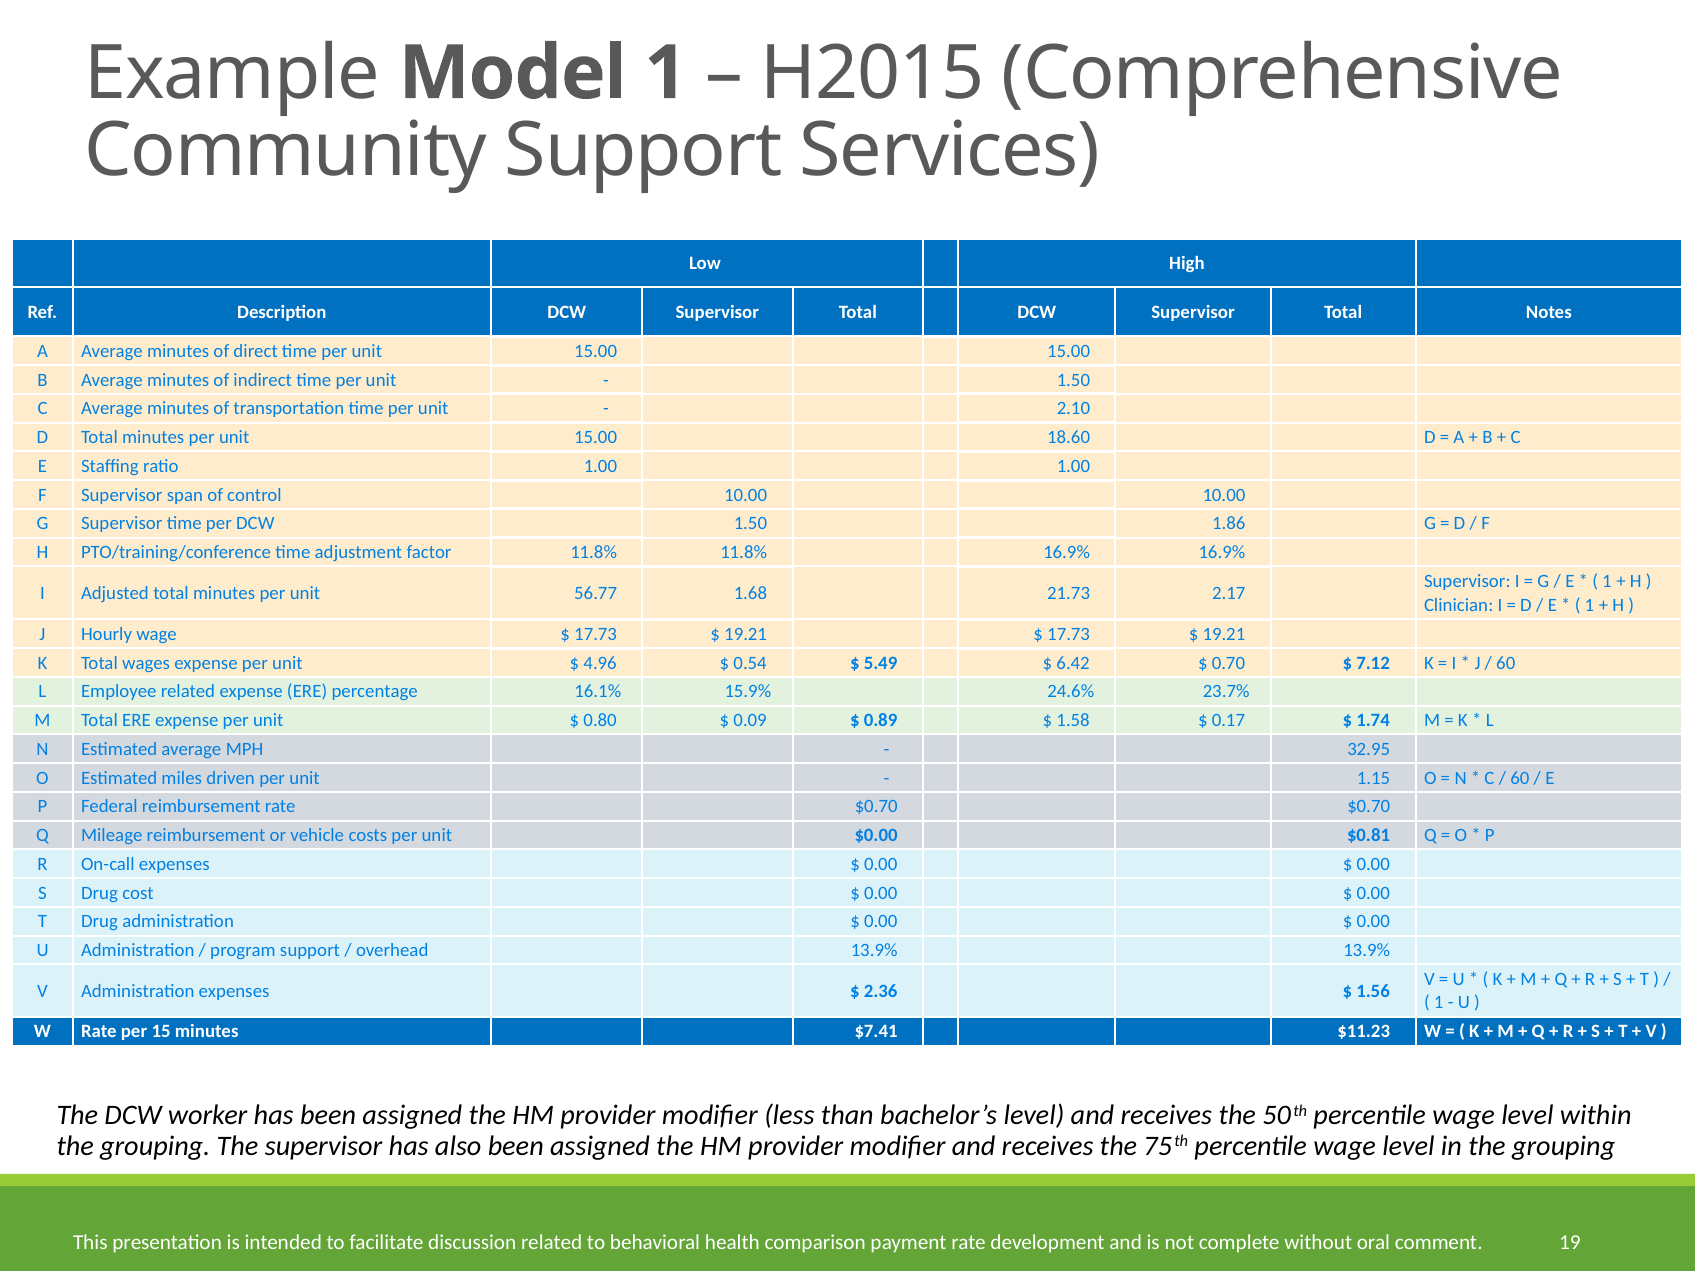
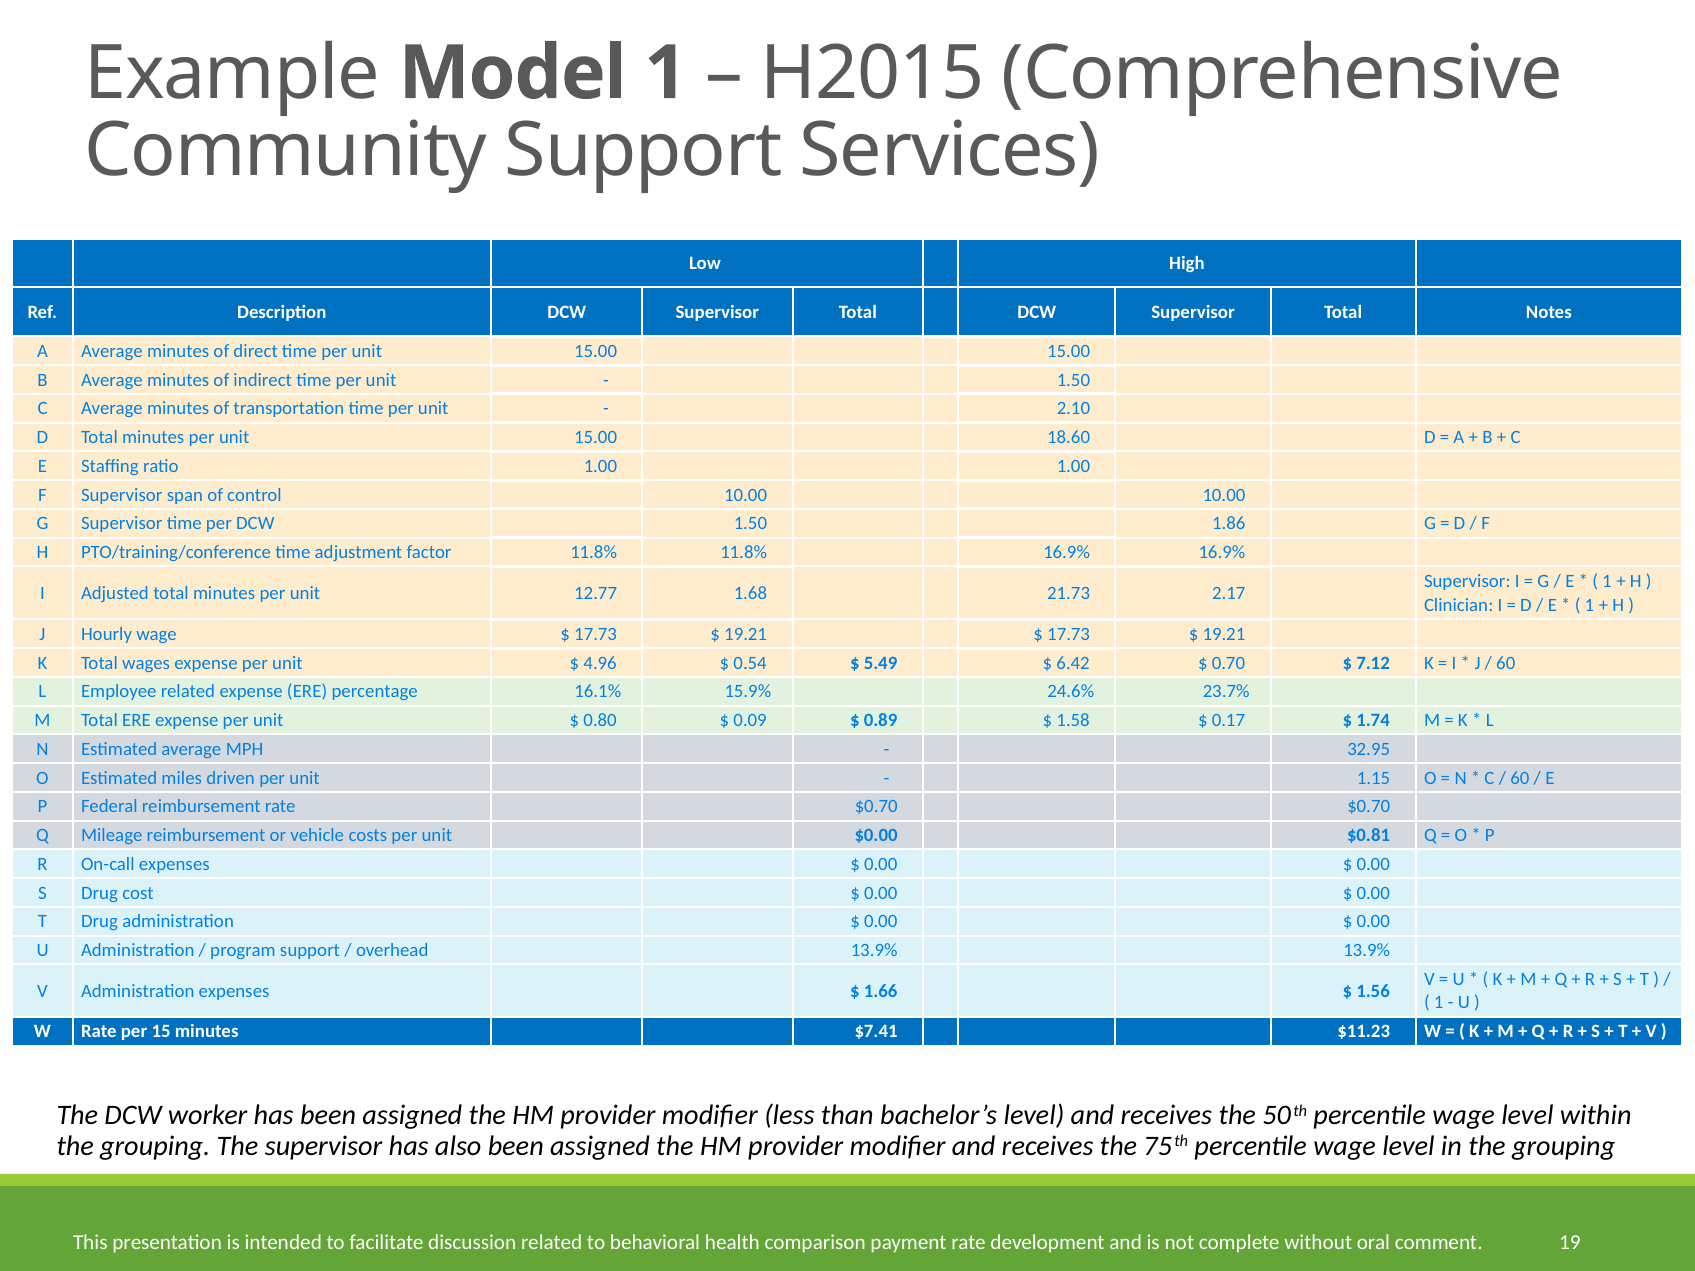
56.77: 56.77 -> 12.77
2.36: 2.36 -> 1.66
